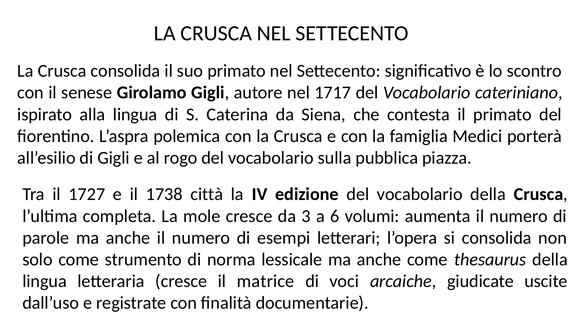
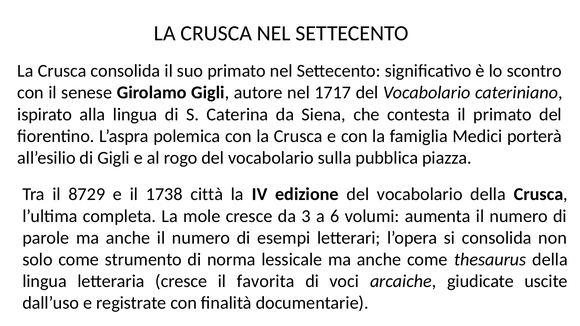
1727: 1727 -> 8729
matrice: matrice -> favorita
